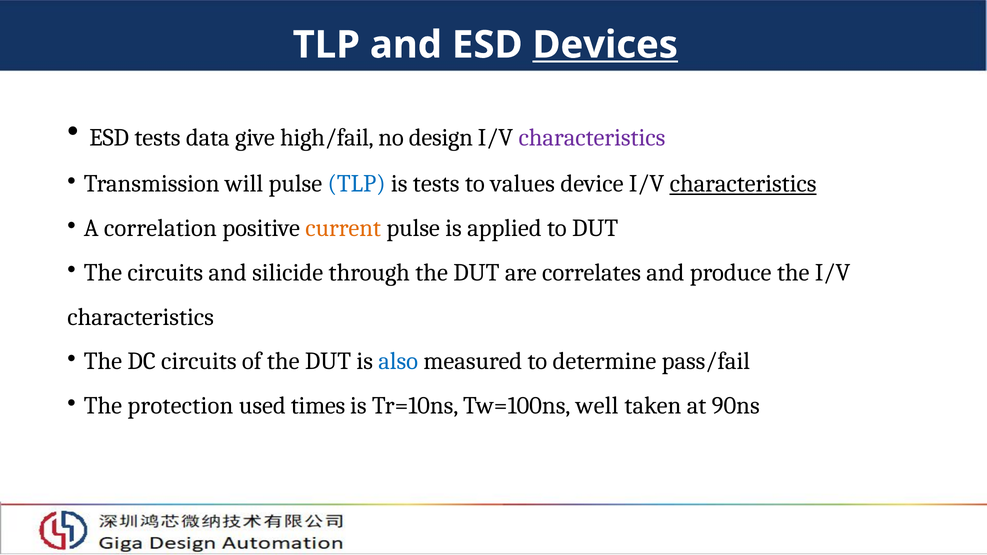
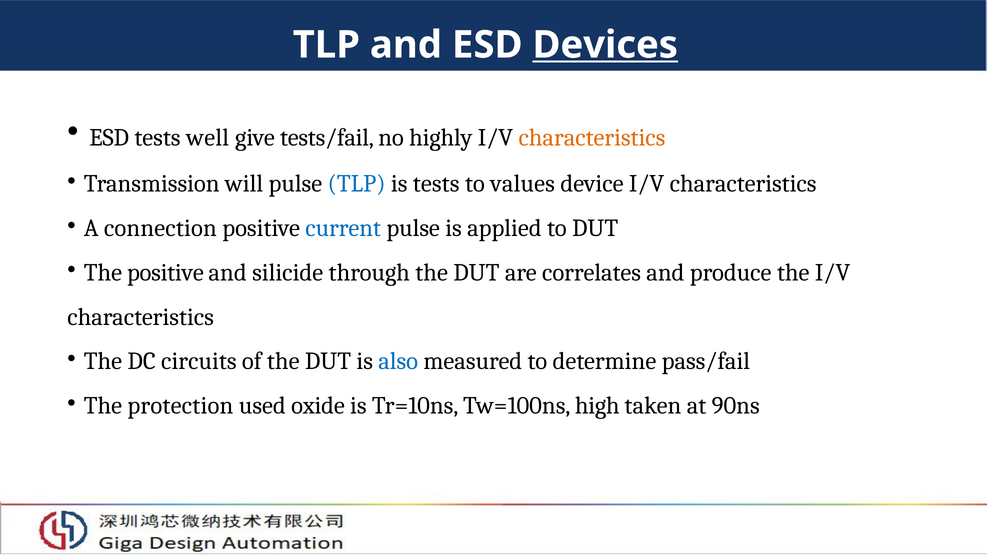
data: data -> well
high/fail: high/fail -> tests/fail
design: design -> highly
characteristics at (592, 138) colour: purple -> orange
characteristics at (743, 184) underline: present -> none
correlation: correlation -> connection
current colour: orange -> blue
The circuits: circuits -> positive
times: times -> oxide
well: well -> high
